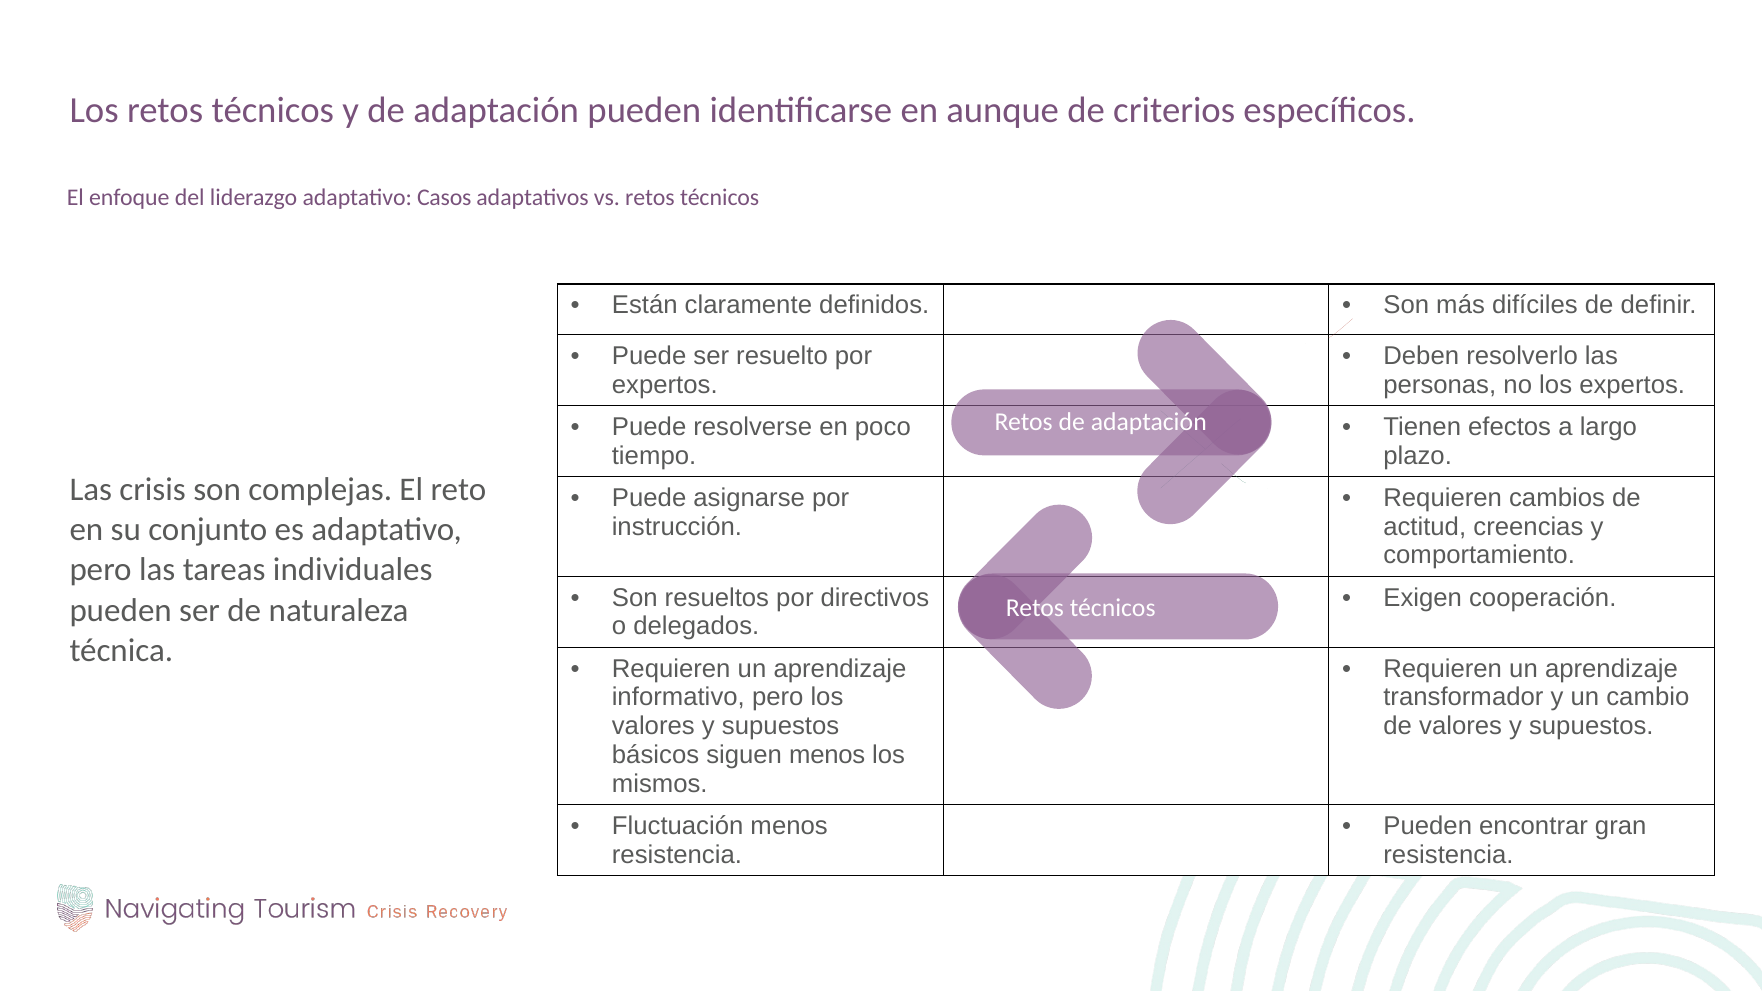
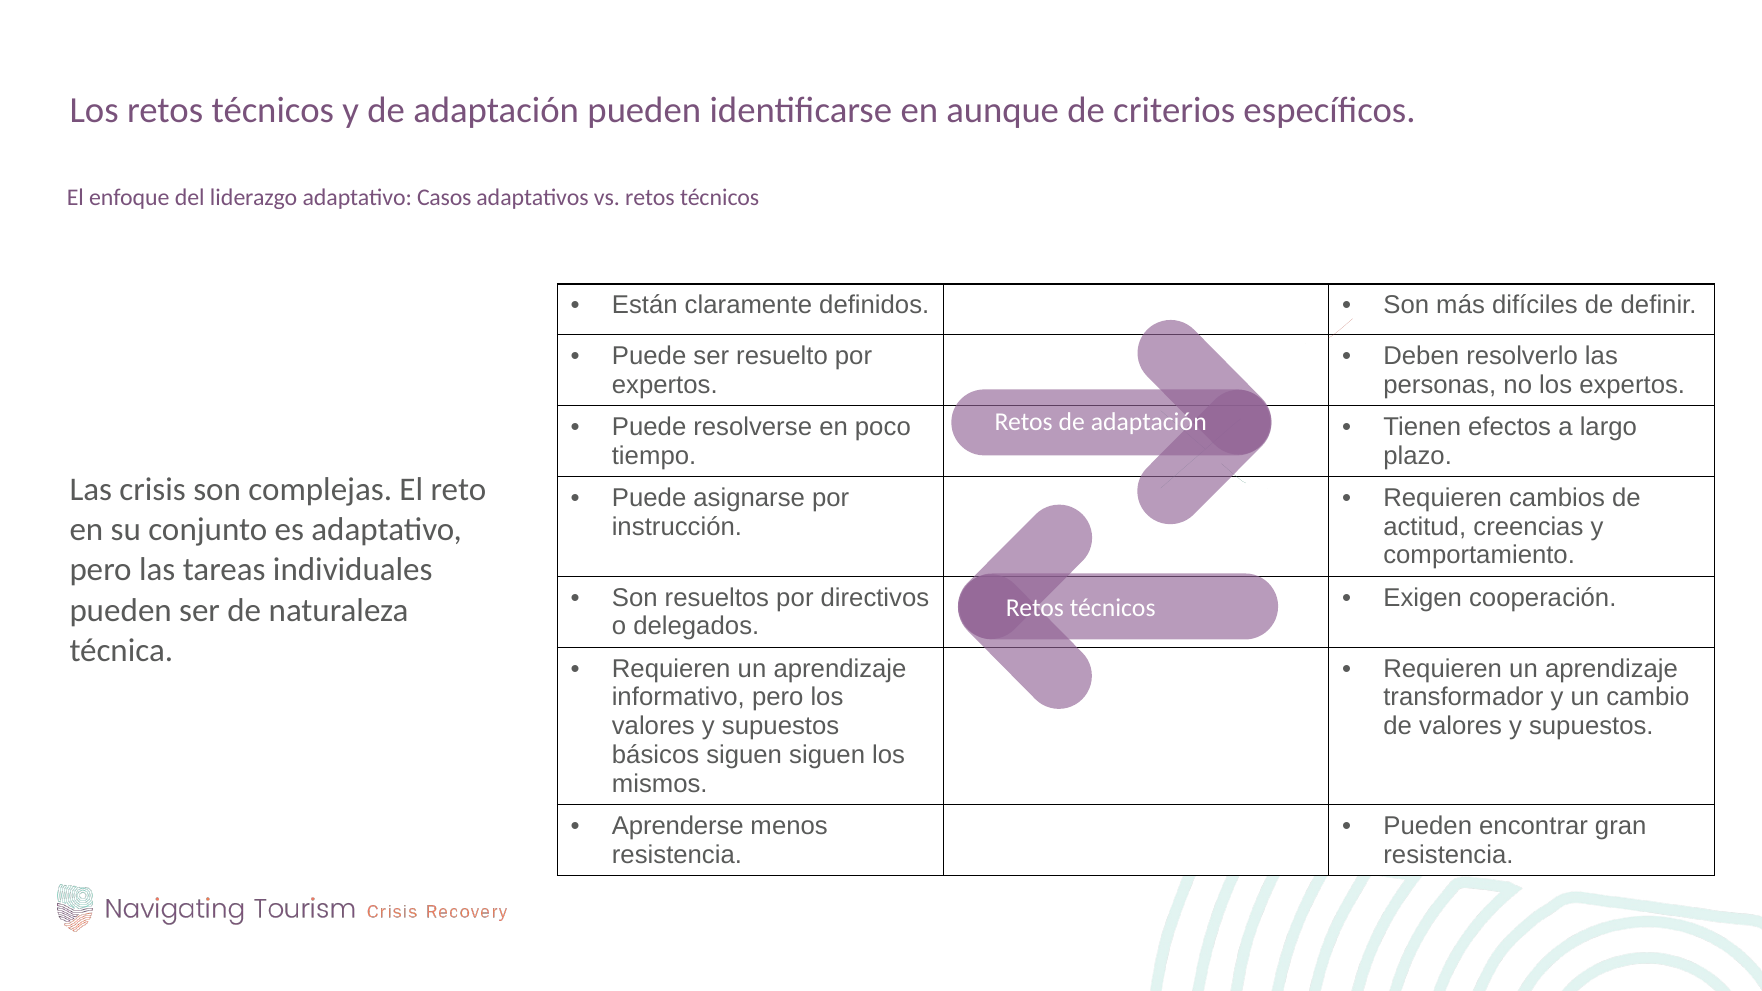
siguen menos: menos -> siguen
Fluctuación: Fluctuación -> Aprenderse
